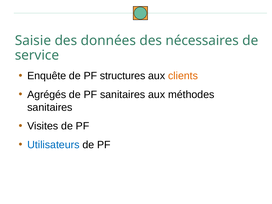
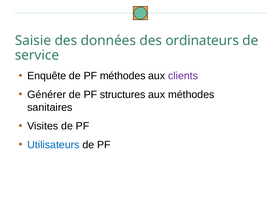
nécessaires: nécessaires -> ordinateurs
PF structures: structures -> méthodes
clients colour: orange -> purple
Agrégés: Agrégés -> Générer
PF sanitaires: sanitaires -> structures
